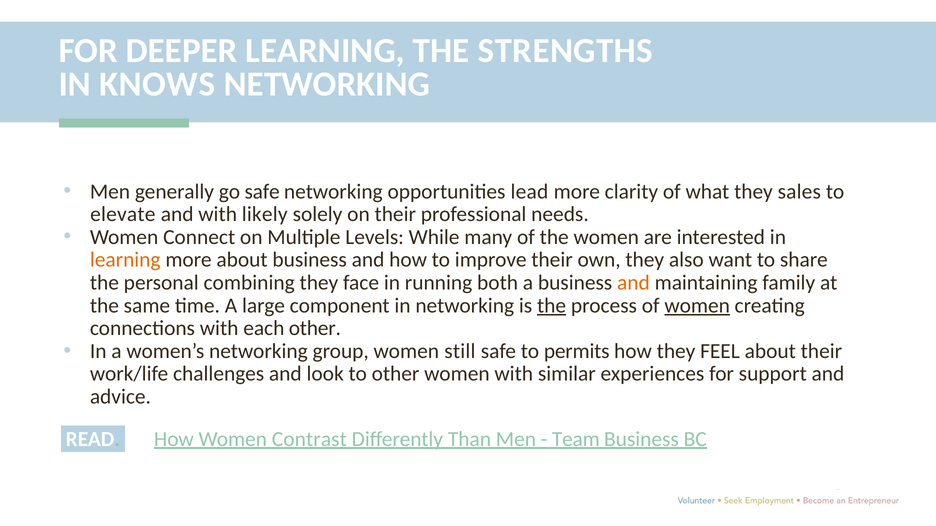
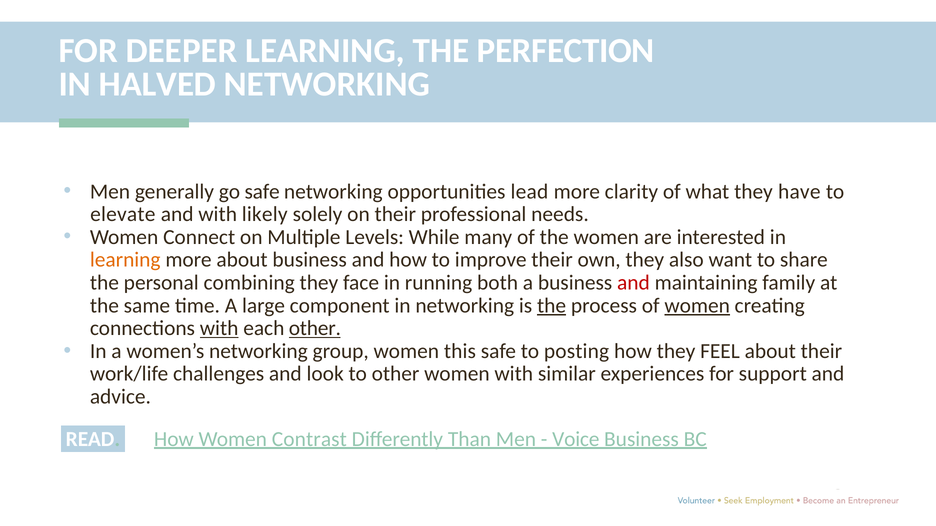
STRENGTHS: STRENGTHS -> PERFECTION
KNOWS: KNOWS -> HALVED
sales: sales -> have
and at (633, 283) colour: orange -> red
with at (219, 329) underline: none -> present
other at (315, 329) underline: none -> present
still: still -> this
permits: permits -> posting
Team: Team -> Voice
